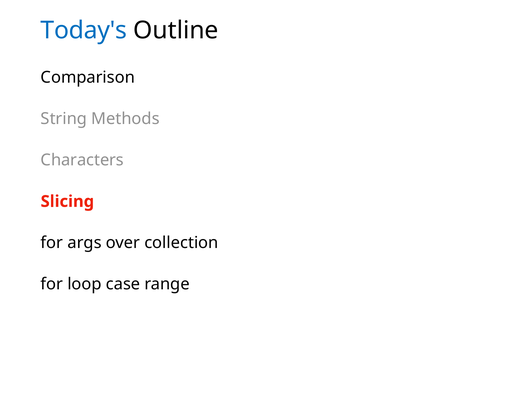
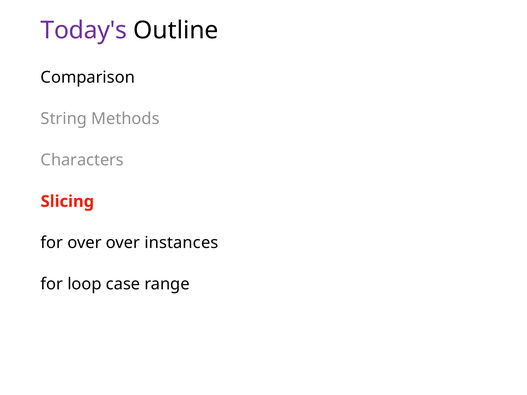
Today's colour: blue -> purple
for args: args -> over
collection: collection -> instances
